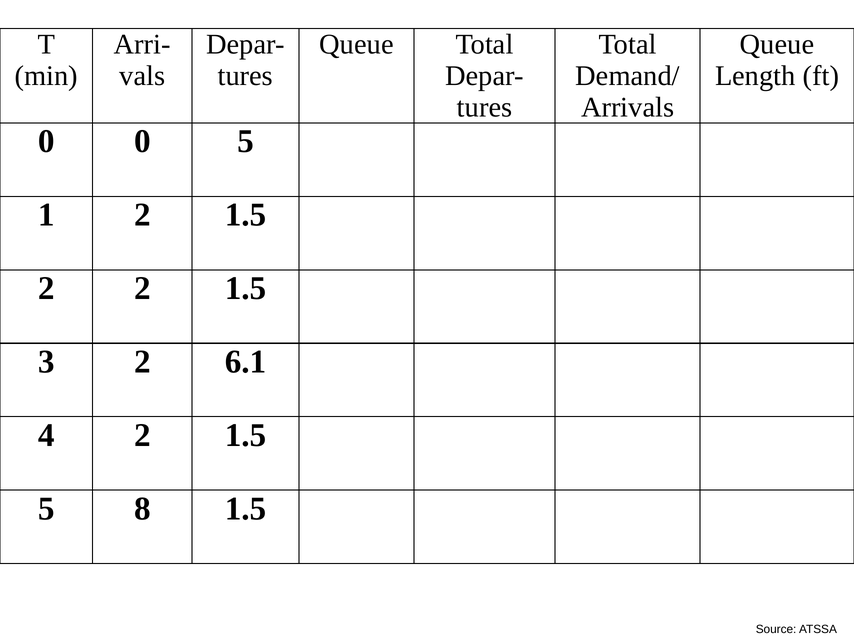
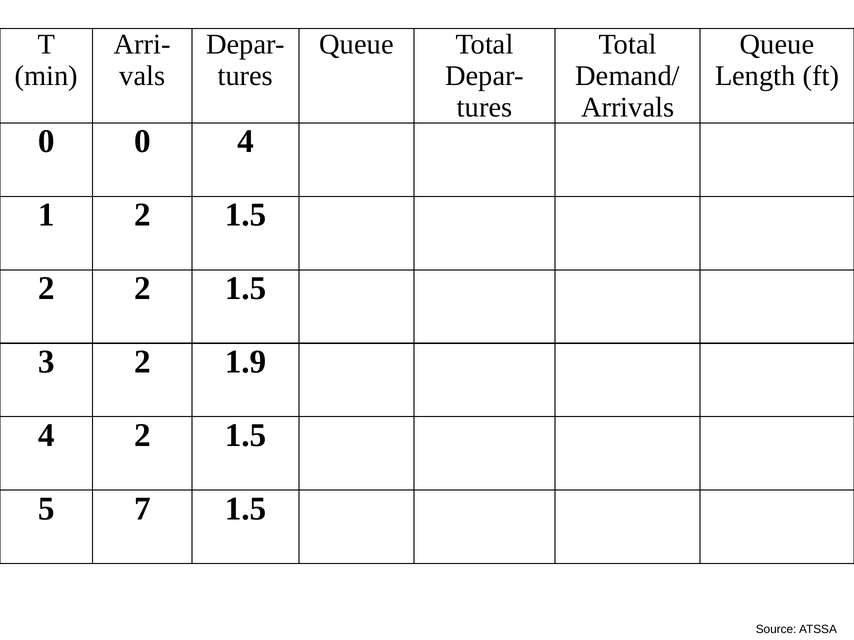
0 5: 5 -> 4
6.1: 6.1 -> 1.9
8: 8 -> 7
